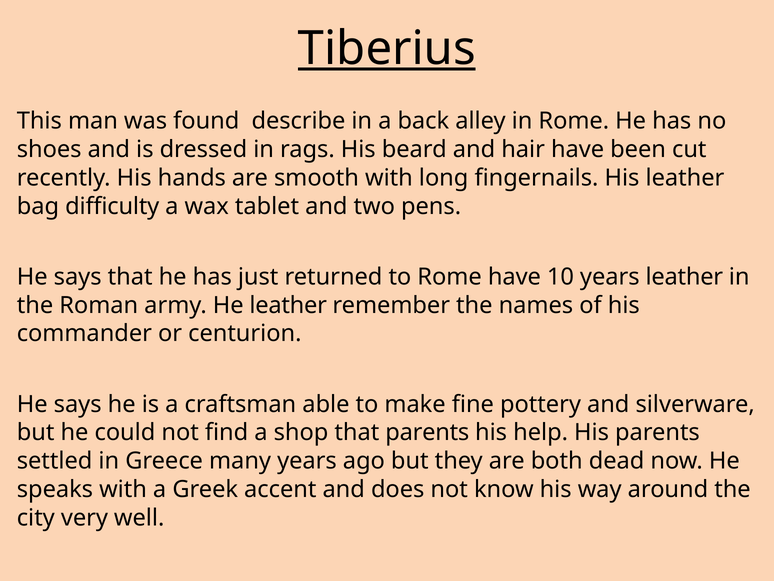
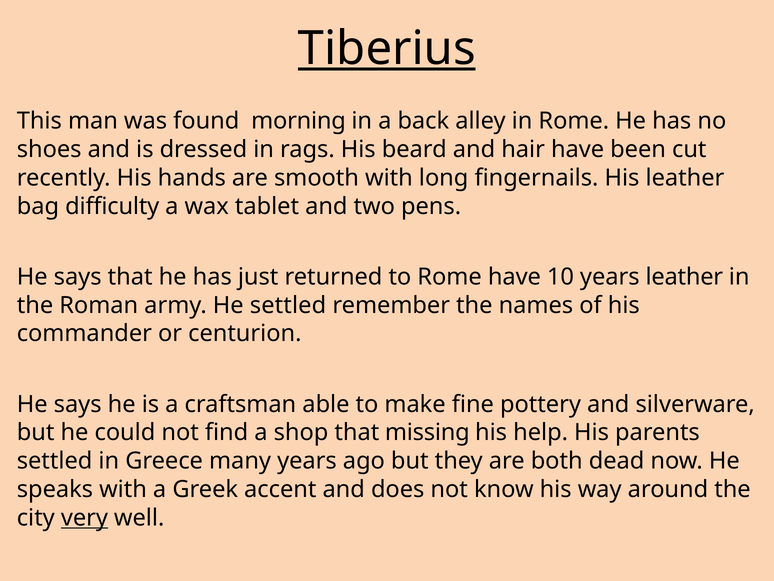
describe: describe -> morning
He leather: leather -> settled
that parents: parents -> missing
very underline: none -> present
